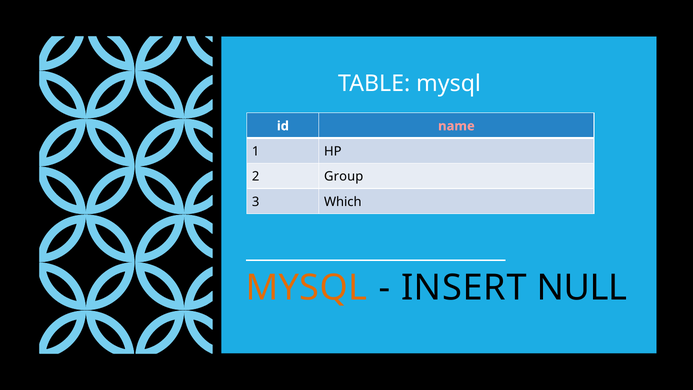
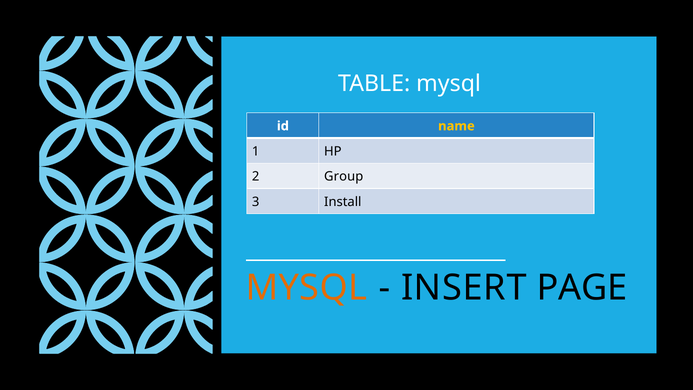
name colour: pink -> yellow
Which: Which -> Install
NULL: NULL -> PAGE
